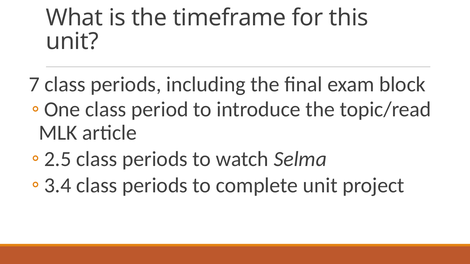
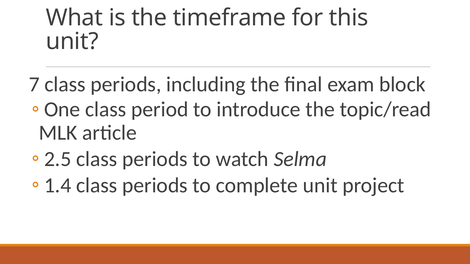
3.4: 3.4 -> 1.4
